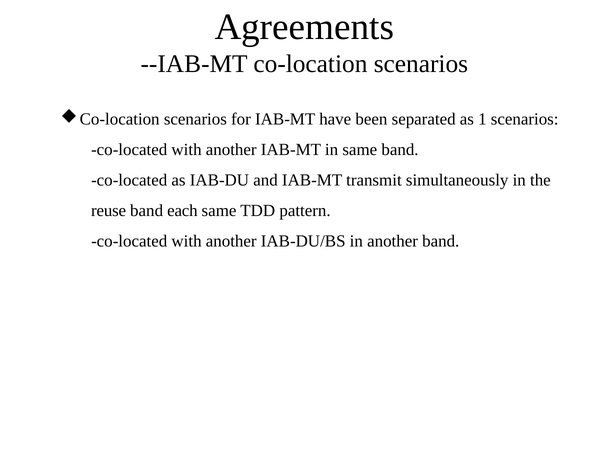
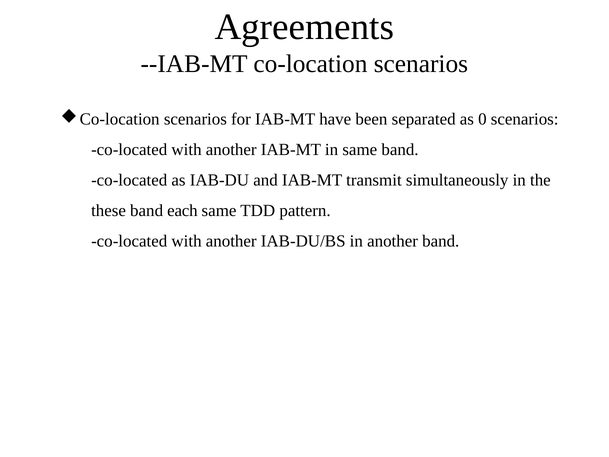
1: 1 -> 0
reuse: reuse -> these
